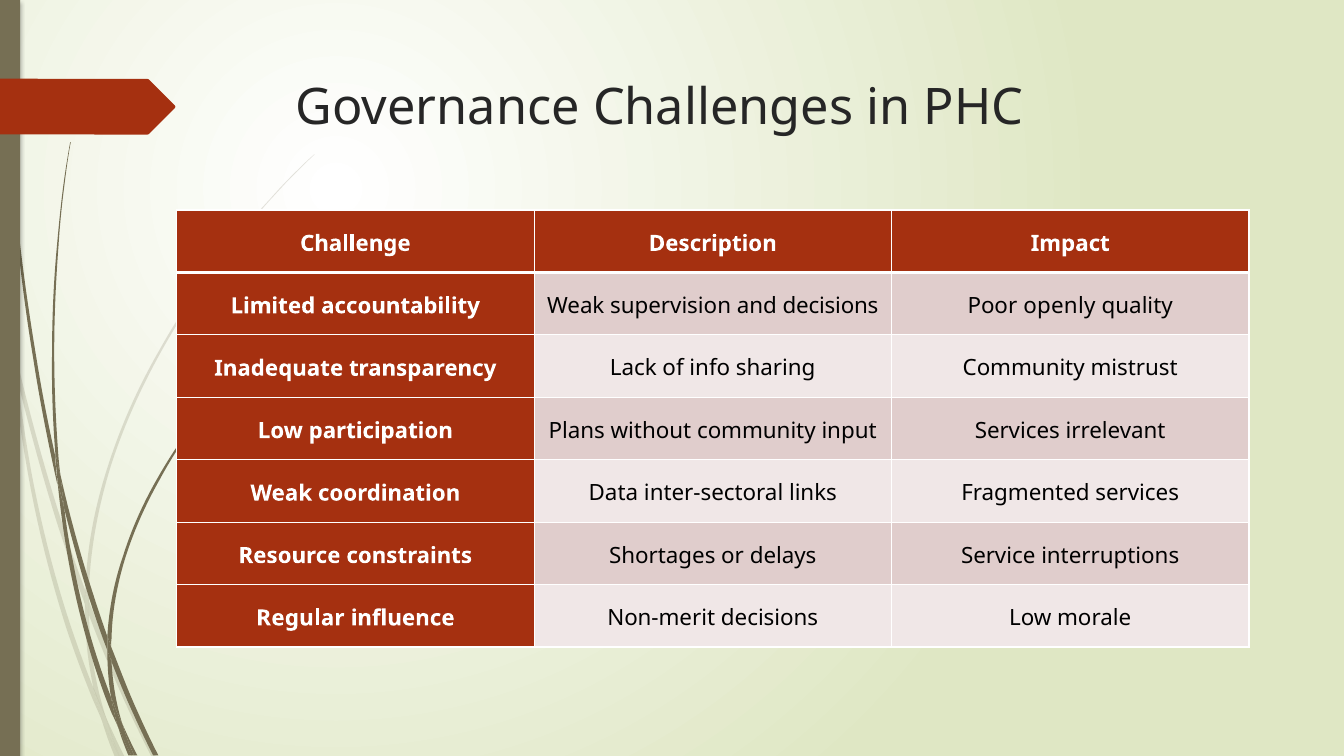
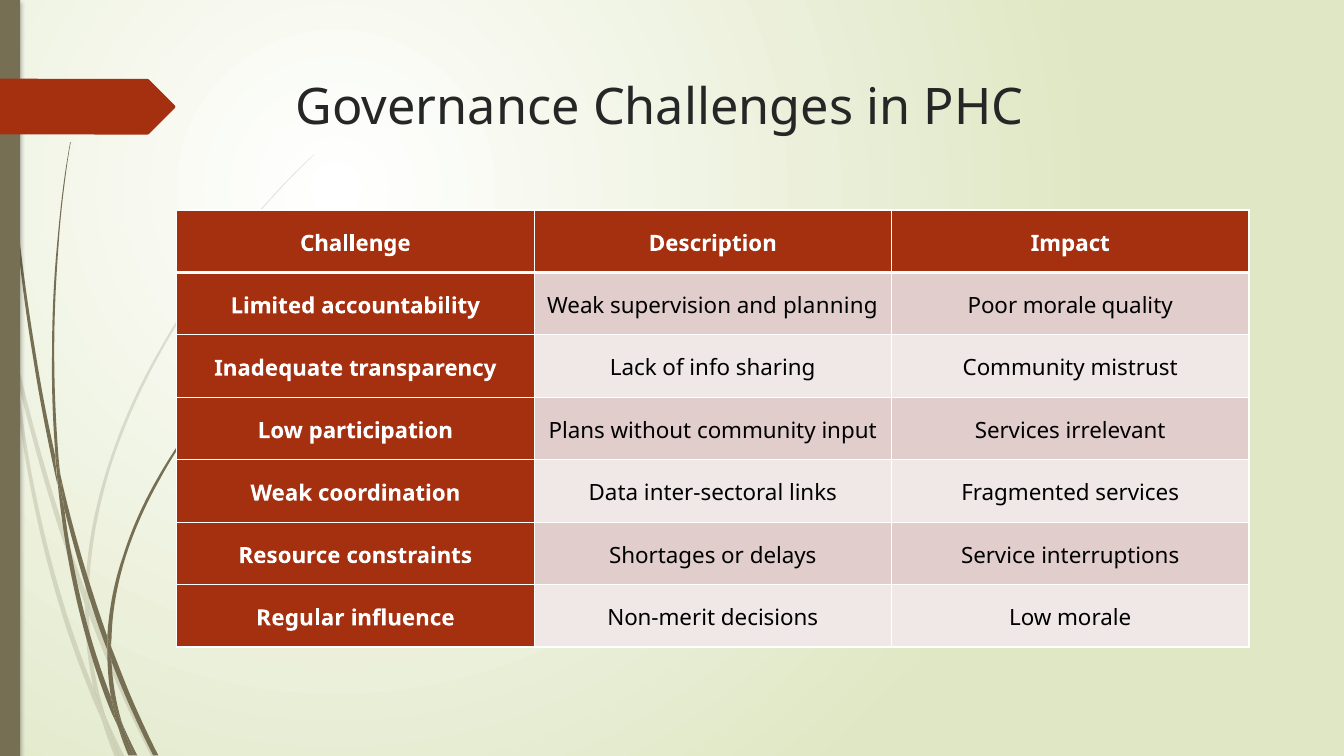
and decisions: decisions -> planning
Poor openly: openly -> morale
